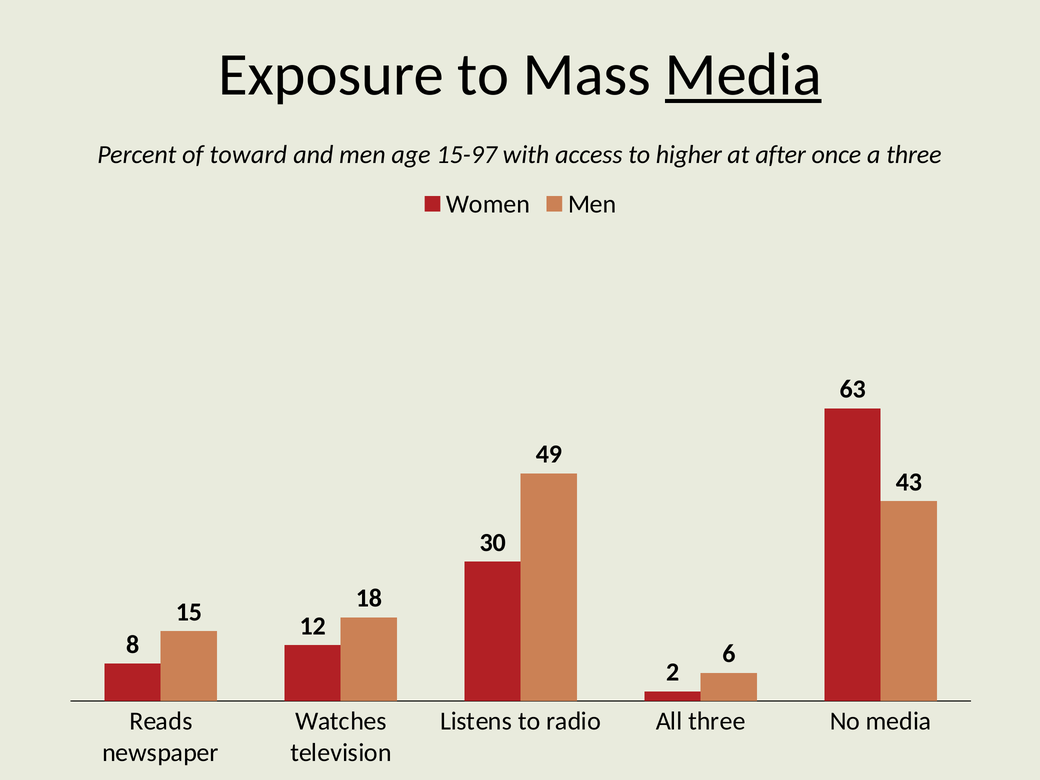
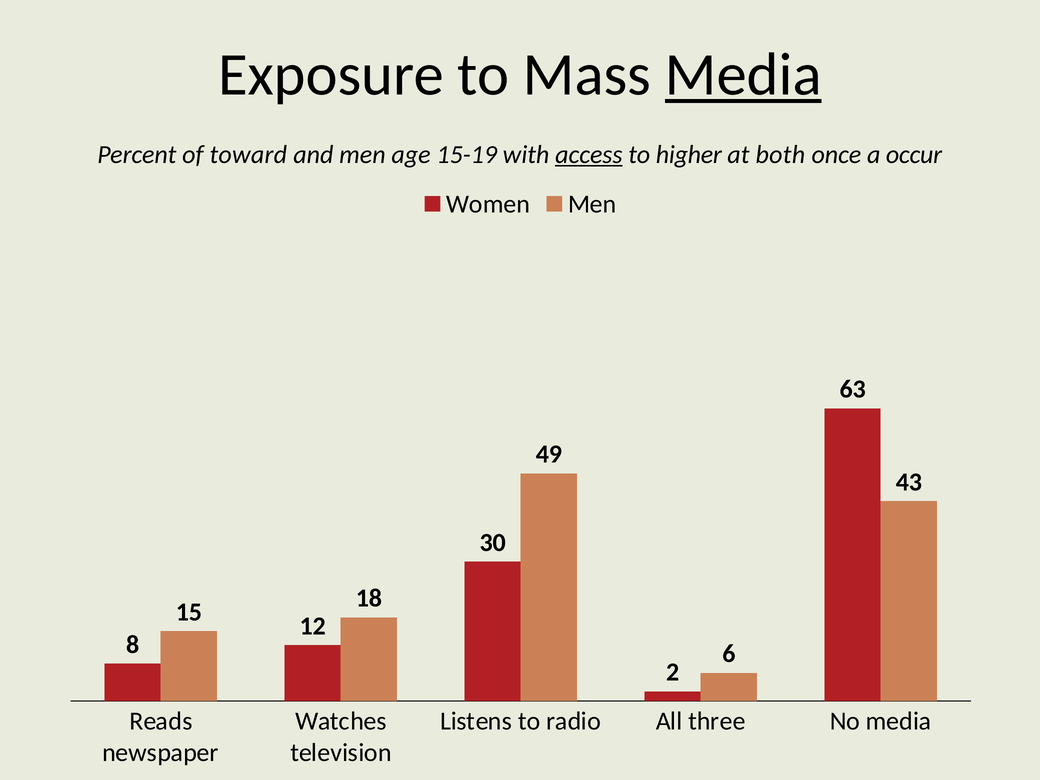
15-97: 15-97 -> 15-19
access underline: none -> present
after: after -> both
a three: three -> occur
